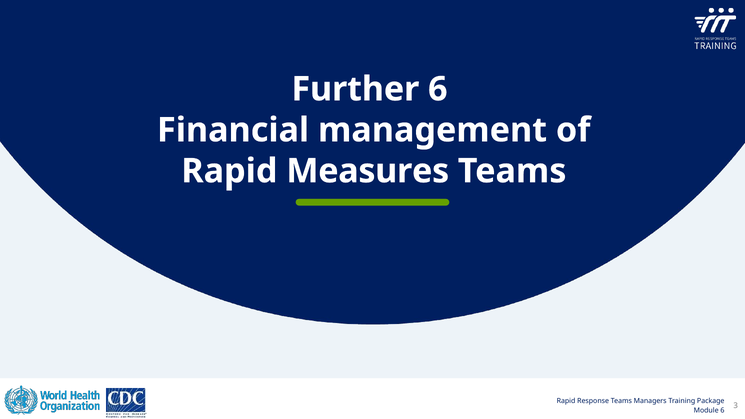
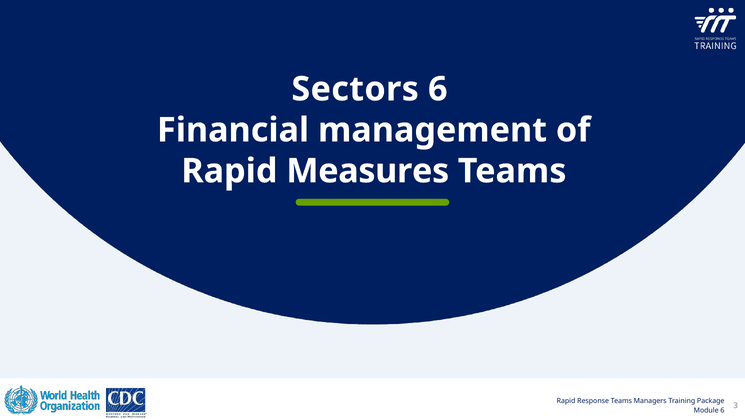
Further: Further -> Sectors
